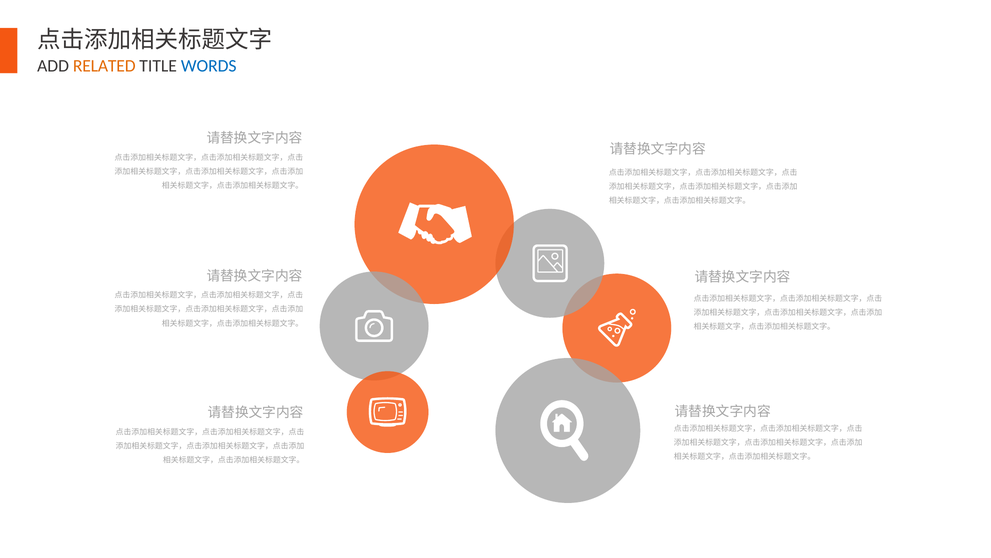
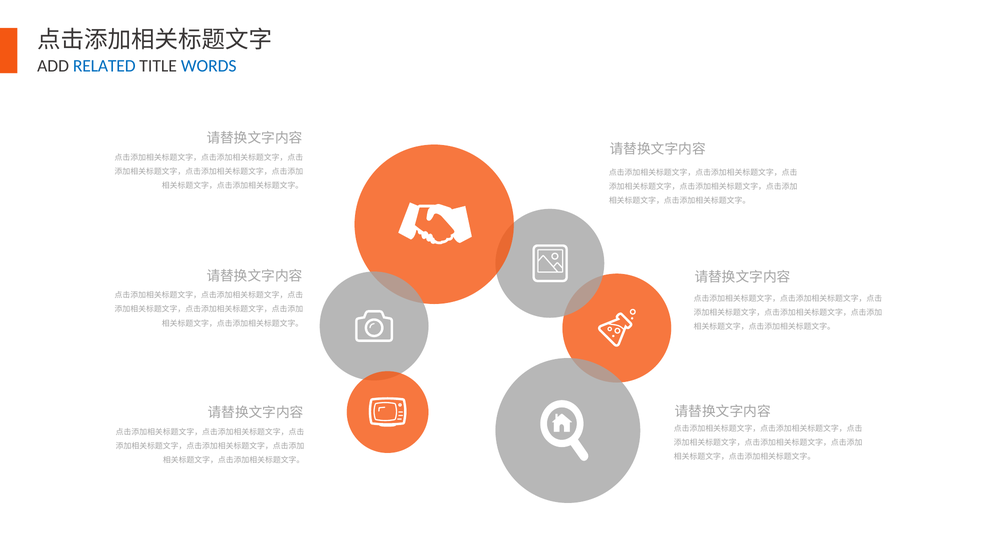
RELATED colour: orange -> blue
